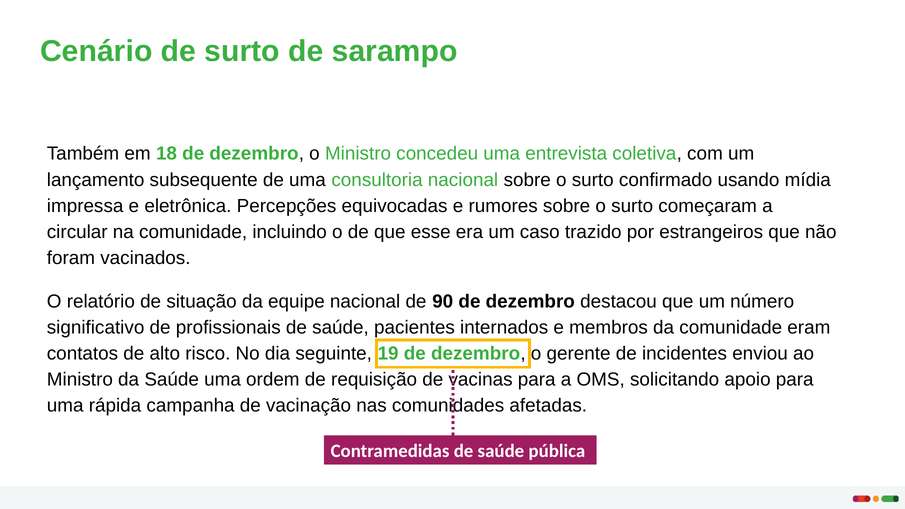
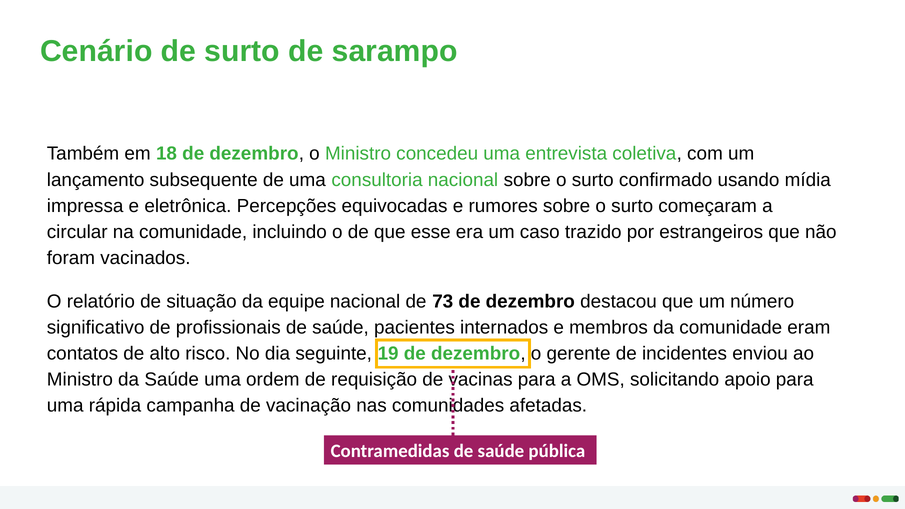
90: 90 -> 73
